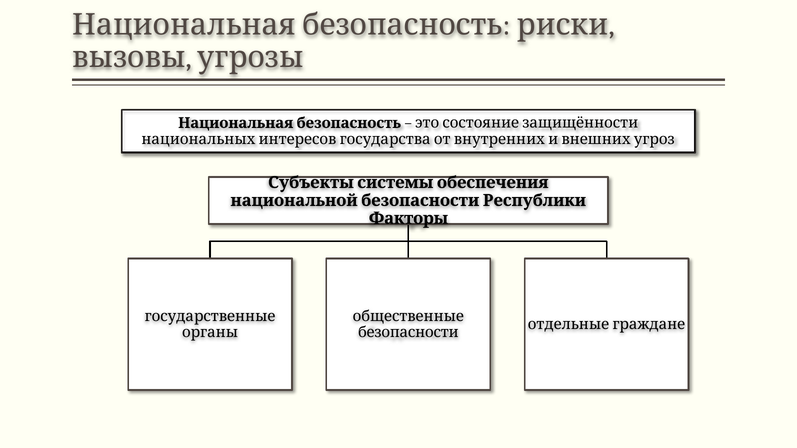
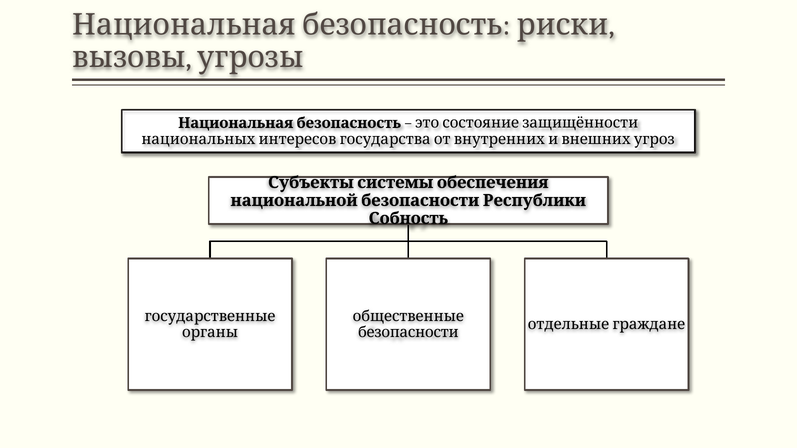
Факторы: Факторы -> Собность
